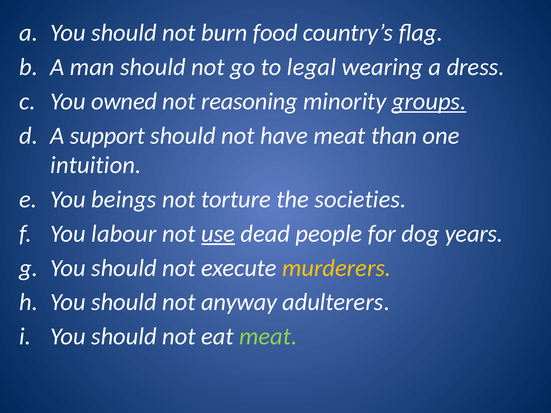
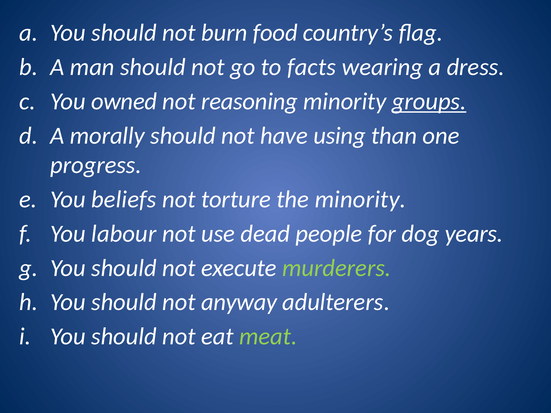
legal: legal -> facts
support: support -> morally
have meat: meat -> using
intuition: intuition -> progress
beings: beings -> beliefs
the societies: societies -> minority
use underline: present -> none
murderers colour: yellow -> light green
